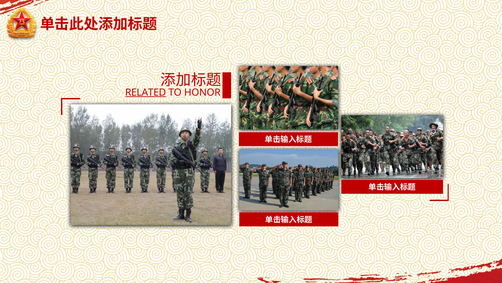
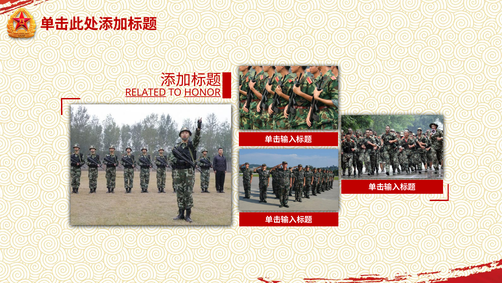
HONOR underline: none -> present
